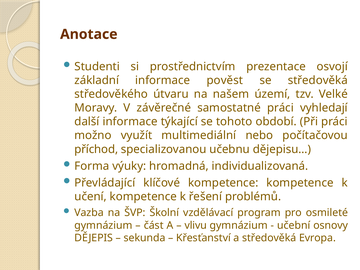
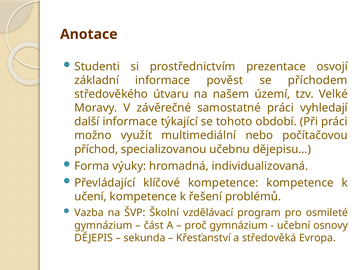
se středověká: středověká -> příchodem
vlivu: vlivu -> proč
